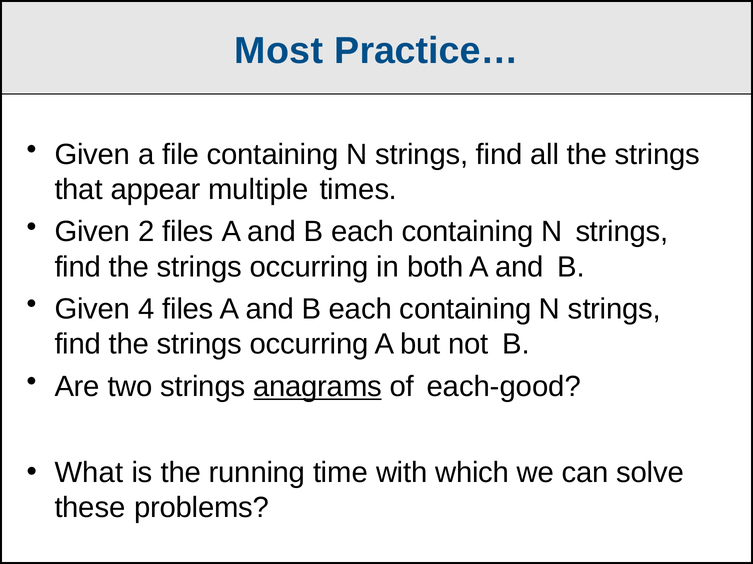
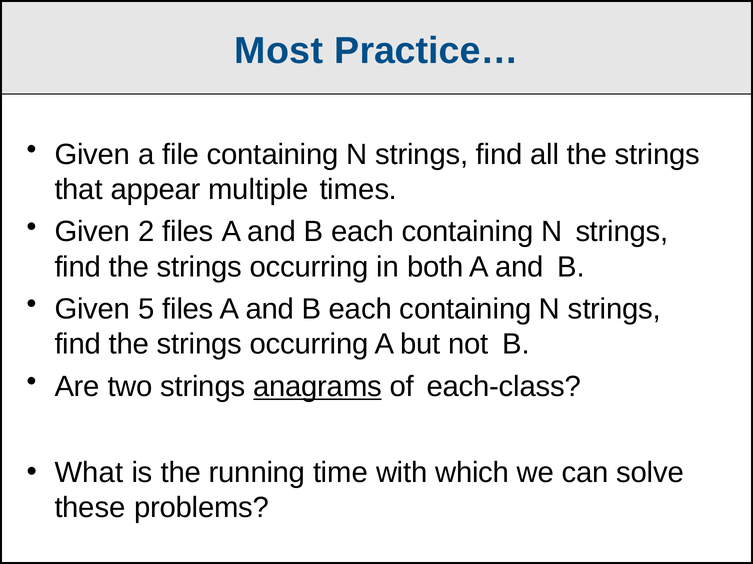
4: 4 -> 5
each-good: each-good -> each-class
